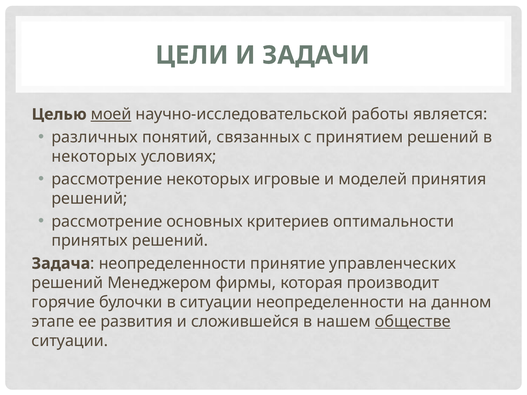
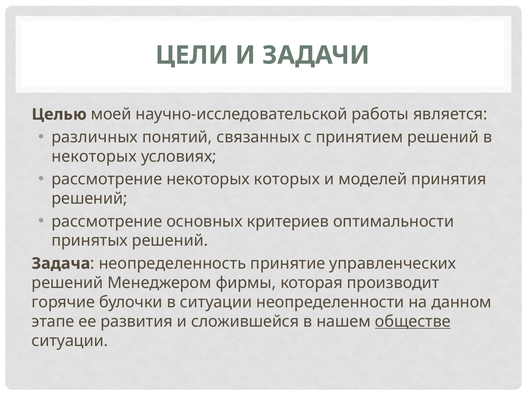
моей underline: present -> none
игровые: игровые -> которых
неопределенности at (172, 264): неопределенности -> неопределенность
